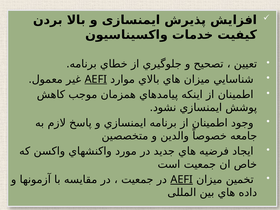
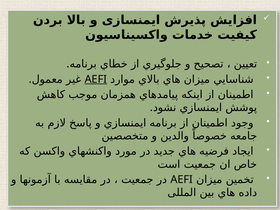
AEFI at (182, 179) underline: present -> none
